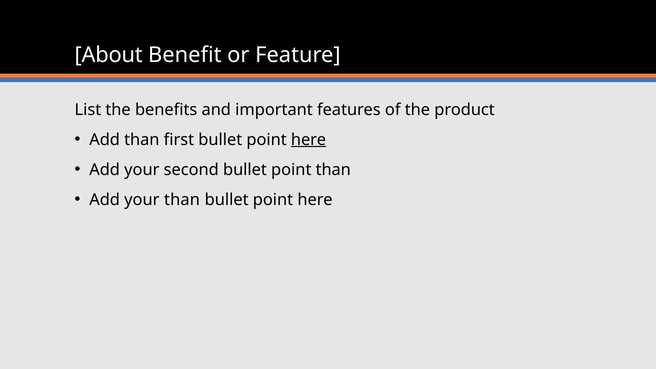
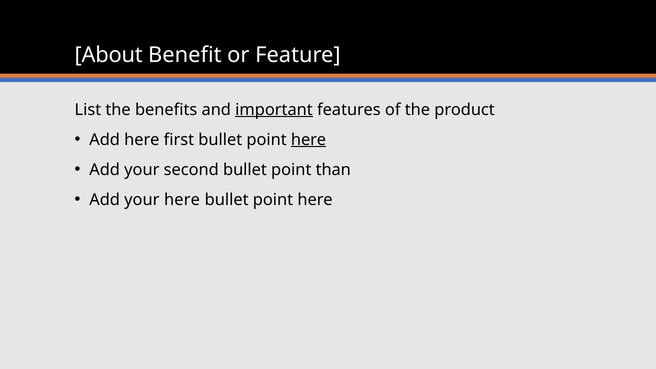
important underline: none -> present
Add than: than -> here
your than: than -> here
